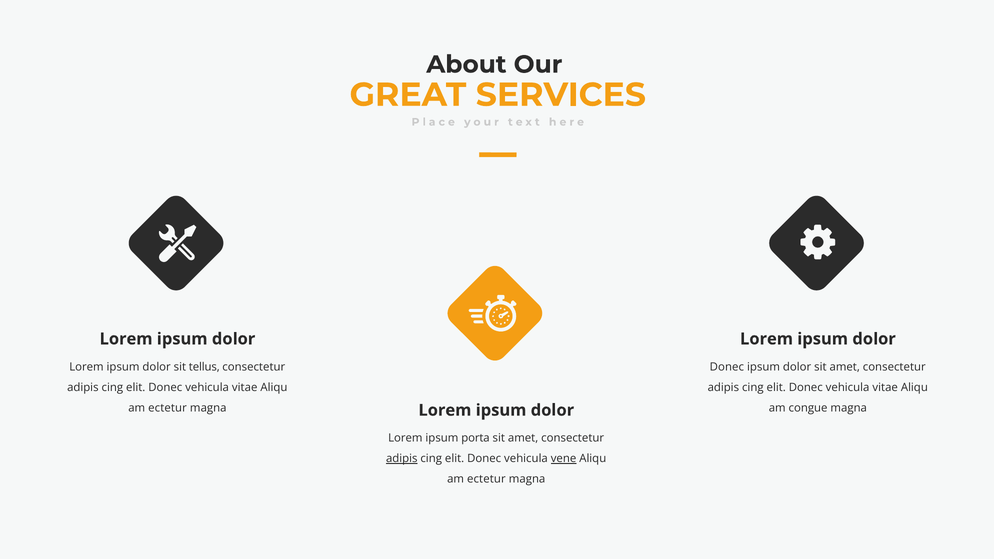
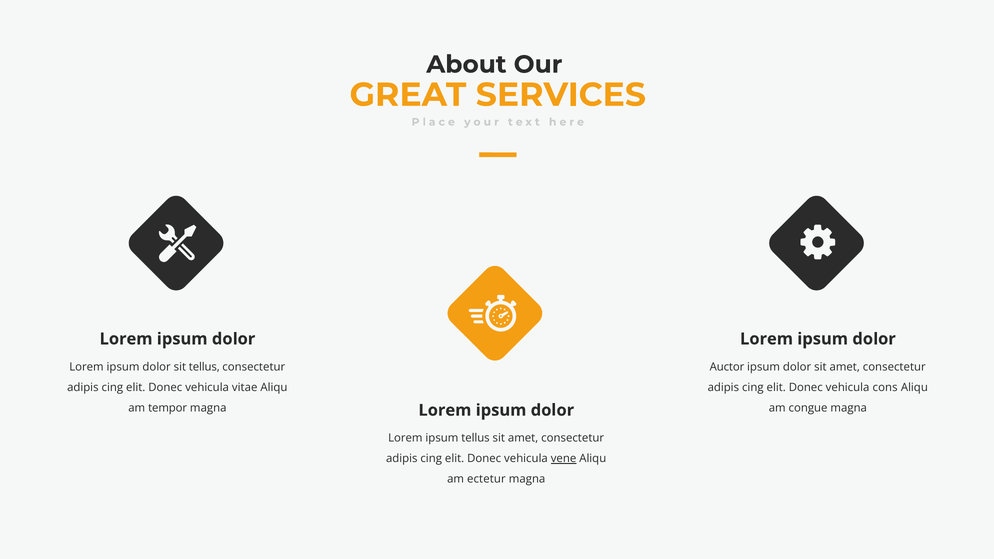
Donec at (727, 367): Donec -> Auctor
vitae at (885, 387): vitae -> cons
ectetur at (168, 408): ectetur -> tempor
ipsum porta: porta -> tellus
adipis at (402, 459) underline: present -> none
